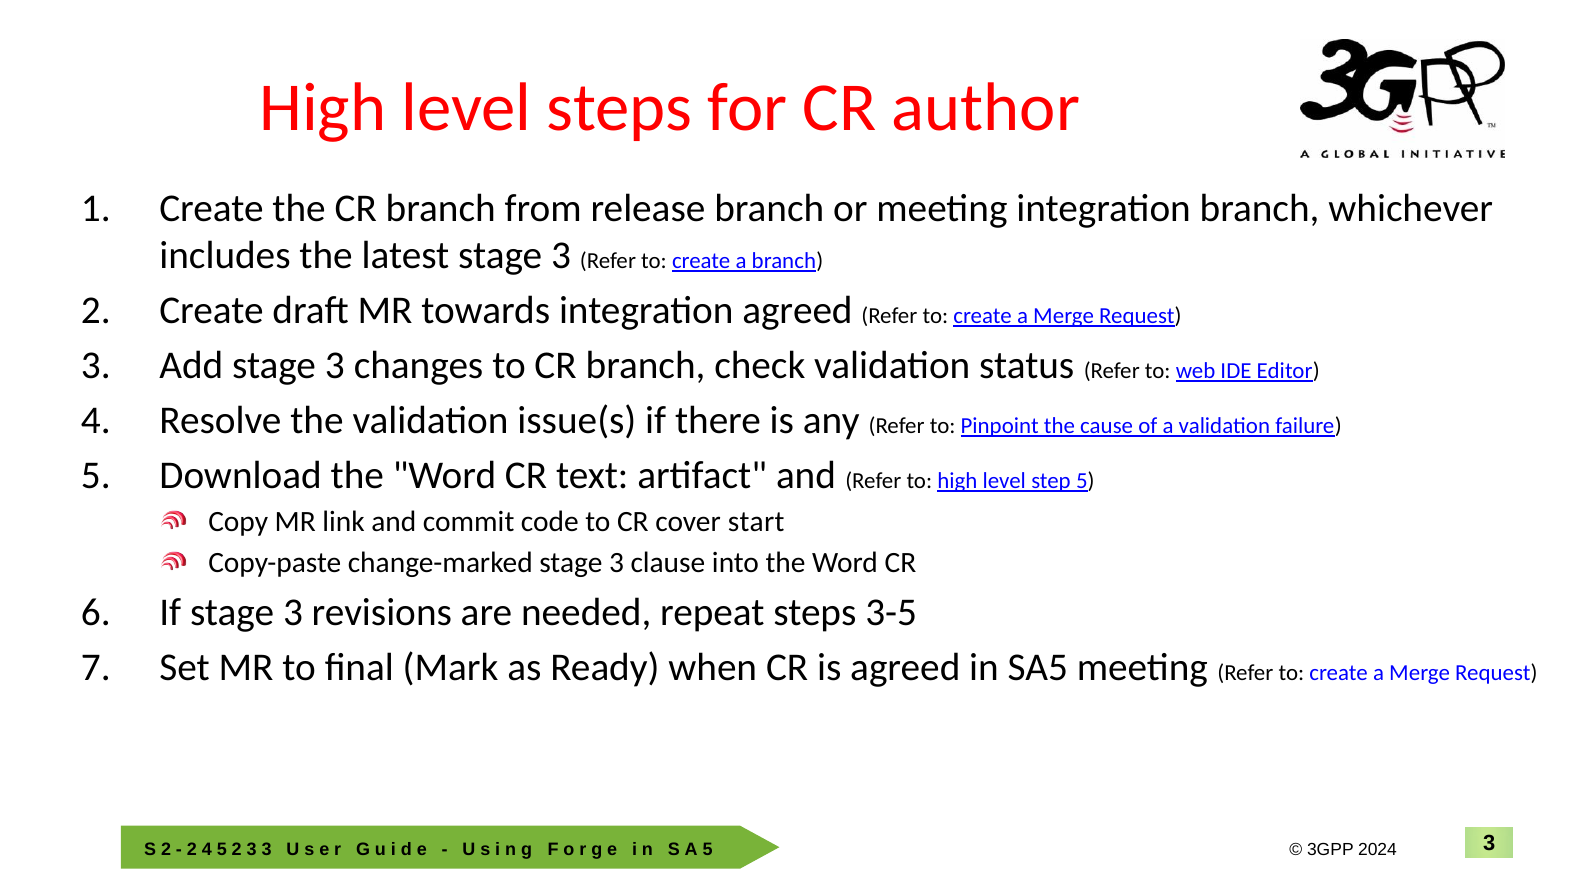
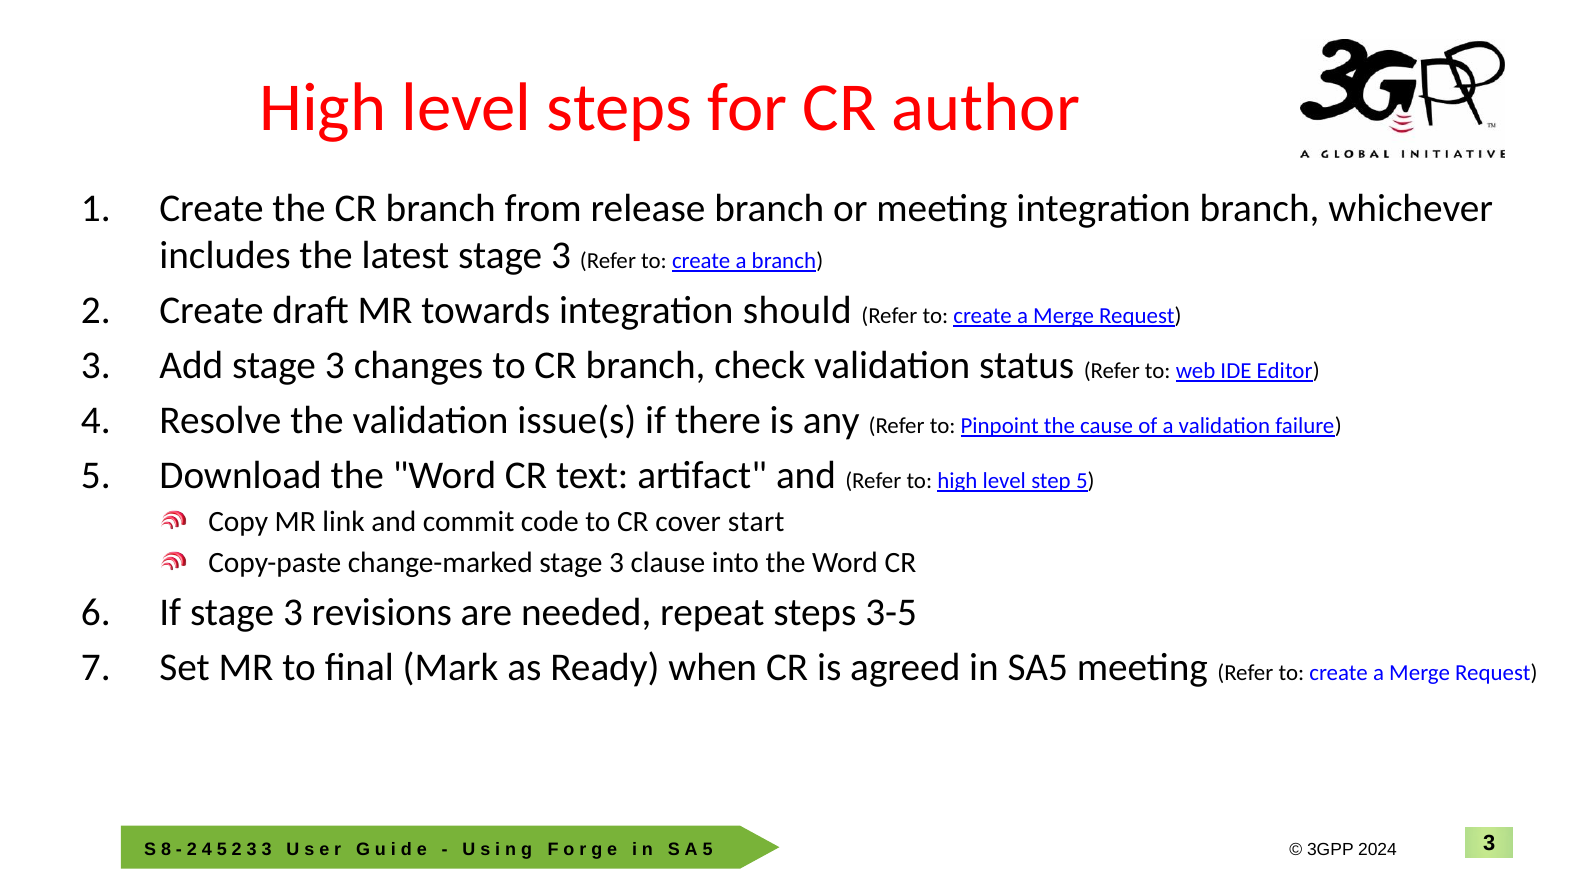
integration agreed: agreed -> should
2 at (166, 850): 2 -> 8
